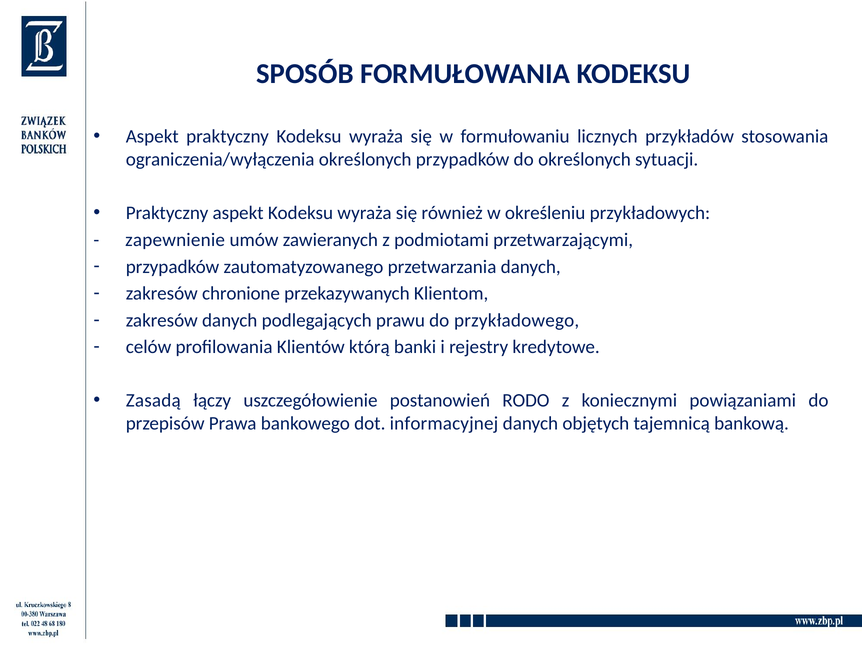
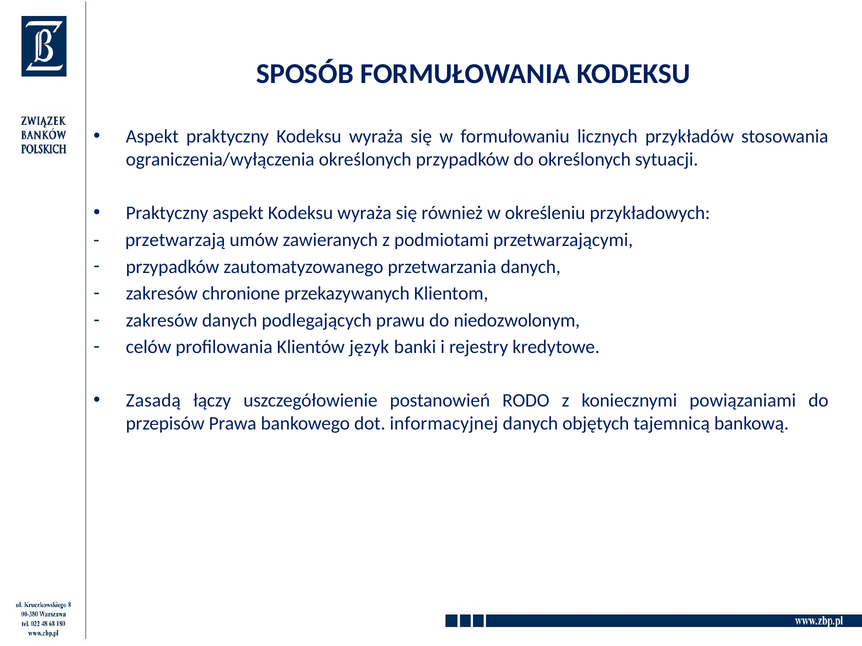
zapewnienie: zapewnienie -> przetwarzają
przykładowego: przykładowego -> niedozwolonym
którą: którą -> język
